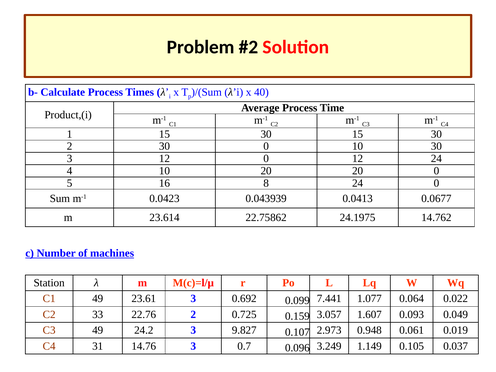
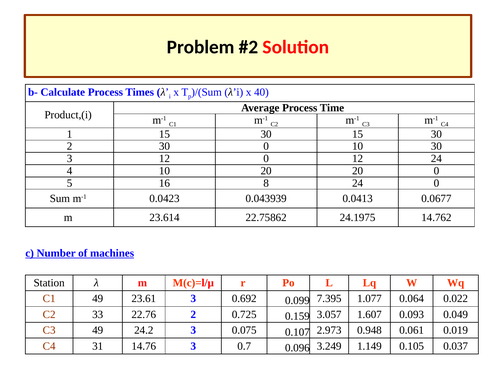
7.441: 7.441 -> 7.395
9.827: 9.827 -> 0.075
